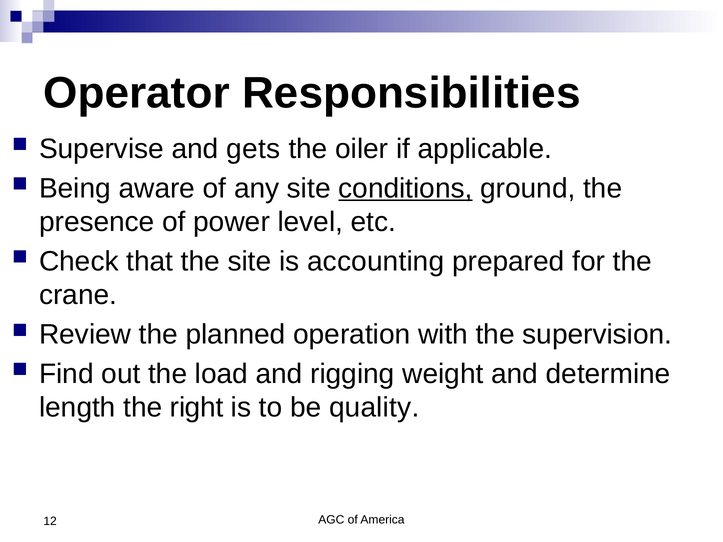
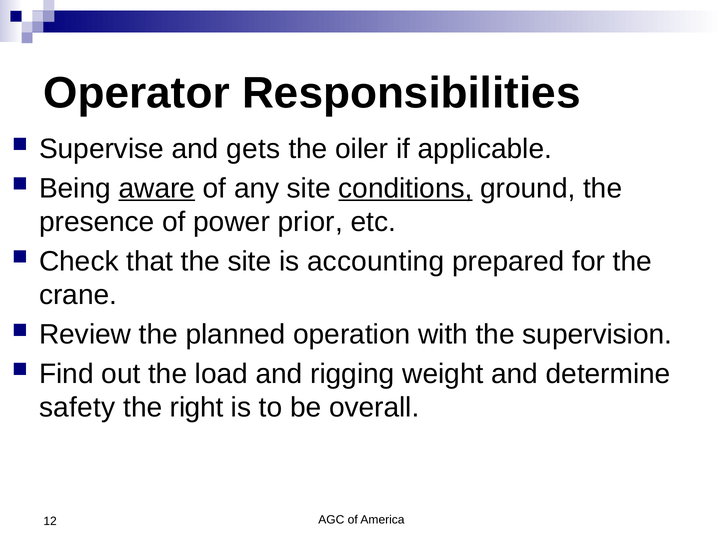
aware underline: none -> present
level: level -> prior
length: length -> safety
quality: quality -> overall
